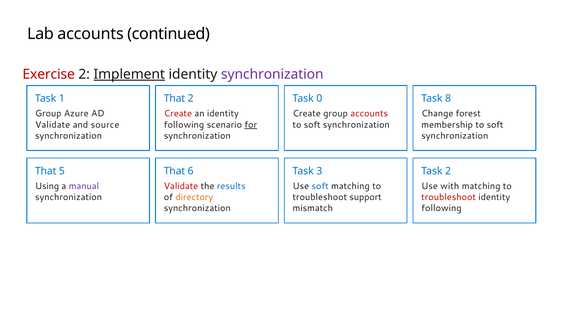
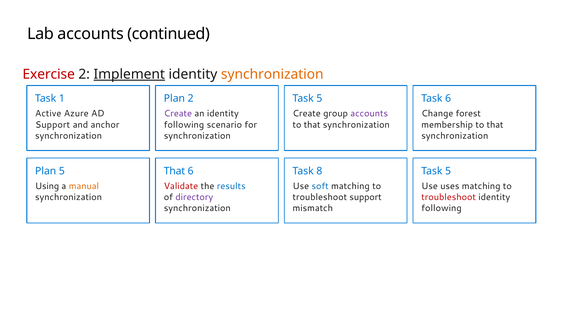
synchronization at (272, 74) colour: purple -> orange
That at (174, 99): That -> Plan
0 at (319, 99): 0 -> 5
Task 8: 8 -> 6
Group at (48, 114): Group -> Active
Create at (178, 114) colour: red -> purple
accounts at (369, 114) colour: red -> purple
Validate at (53, 125): Validate -> Support
source: source -> anchor
for underline: present -> none
soft at (312, 125): soft -> that
membership to soft: soft -> that
That at (46, 171): That -> Plan
3: 3 -> 8
2 at (448, 171): 2 -> 5
manual colour: purple -> orange
with: with -> uses
directory colour: orange -> purple
